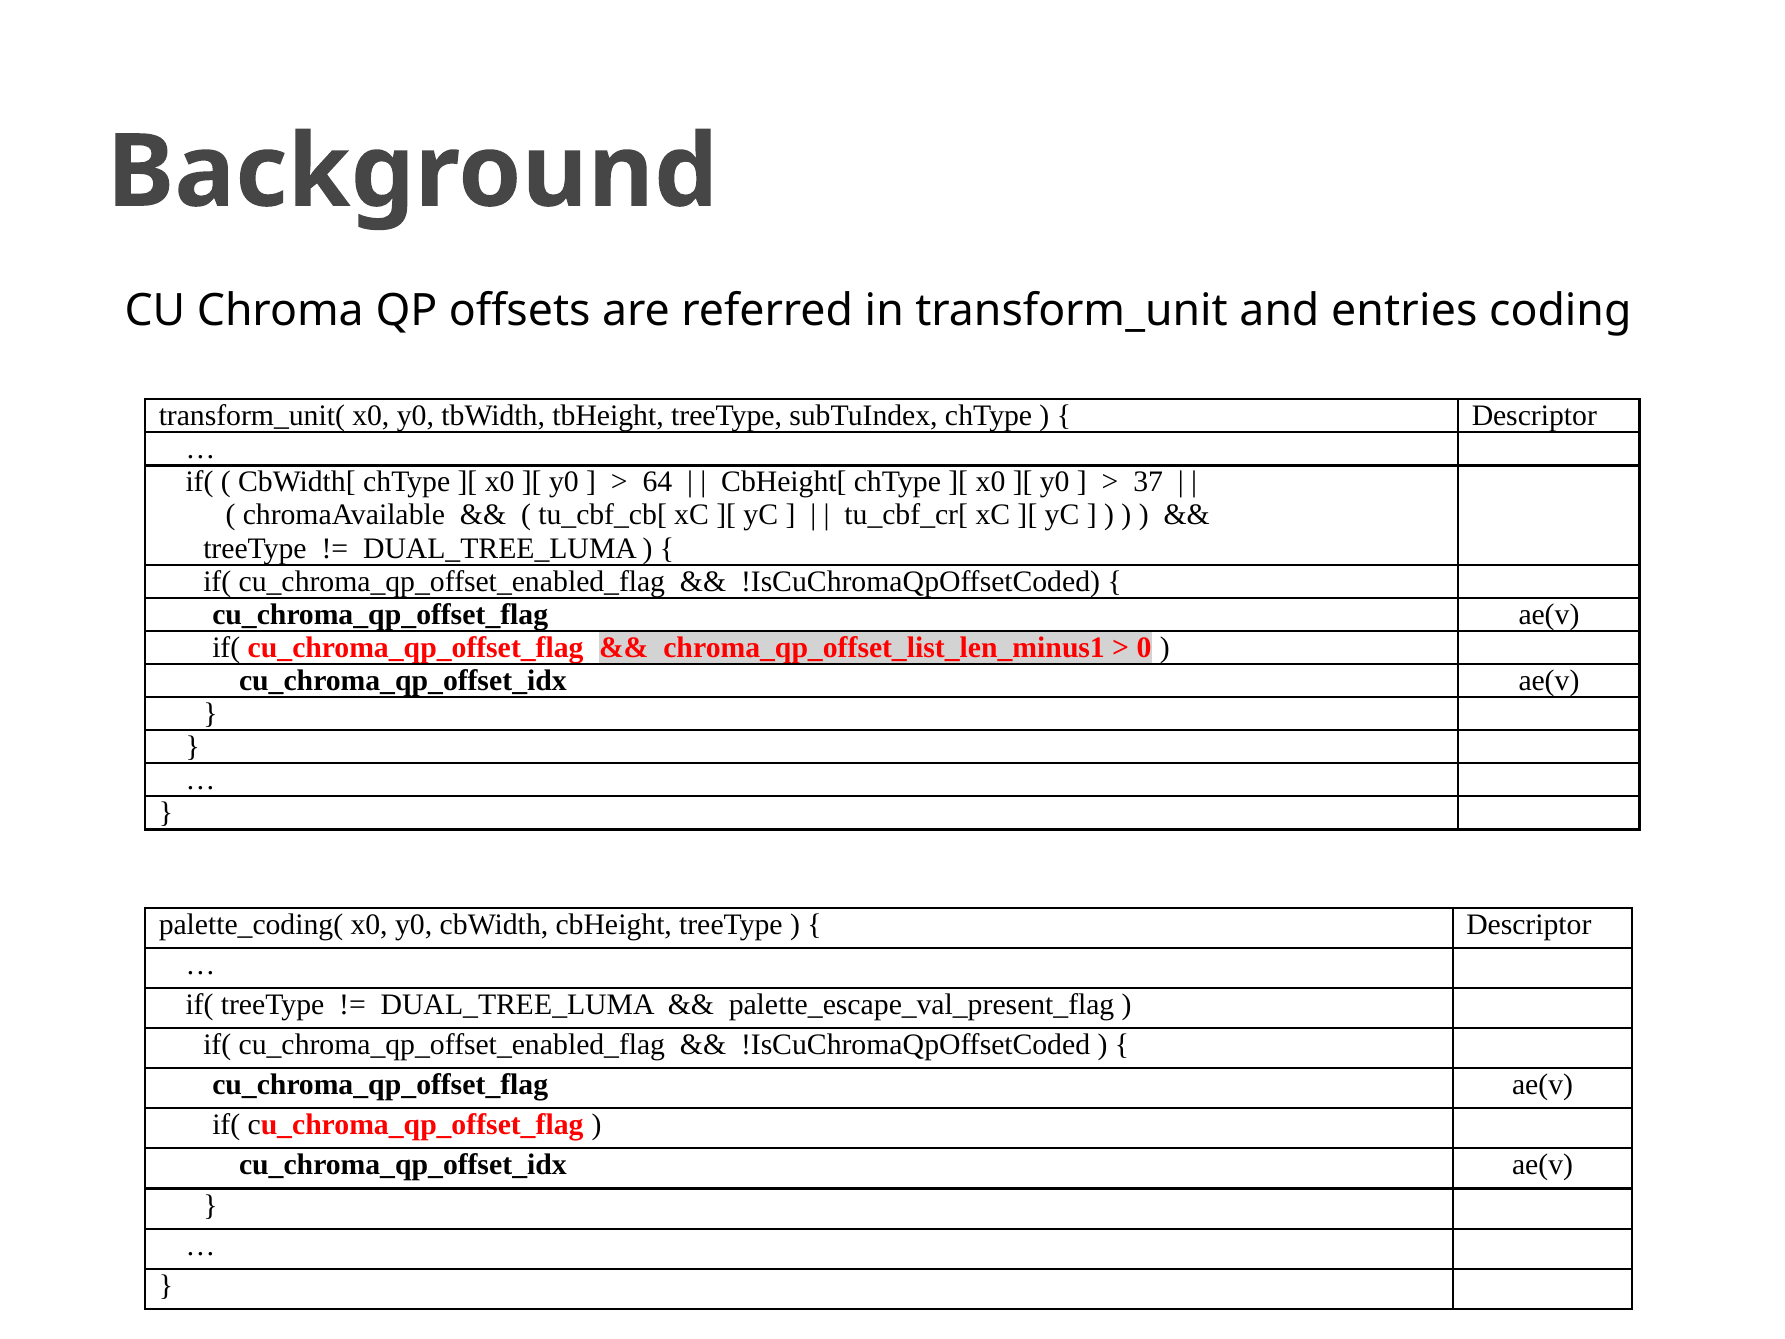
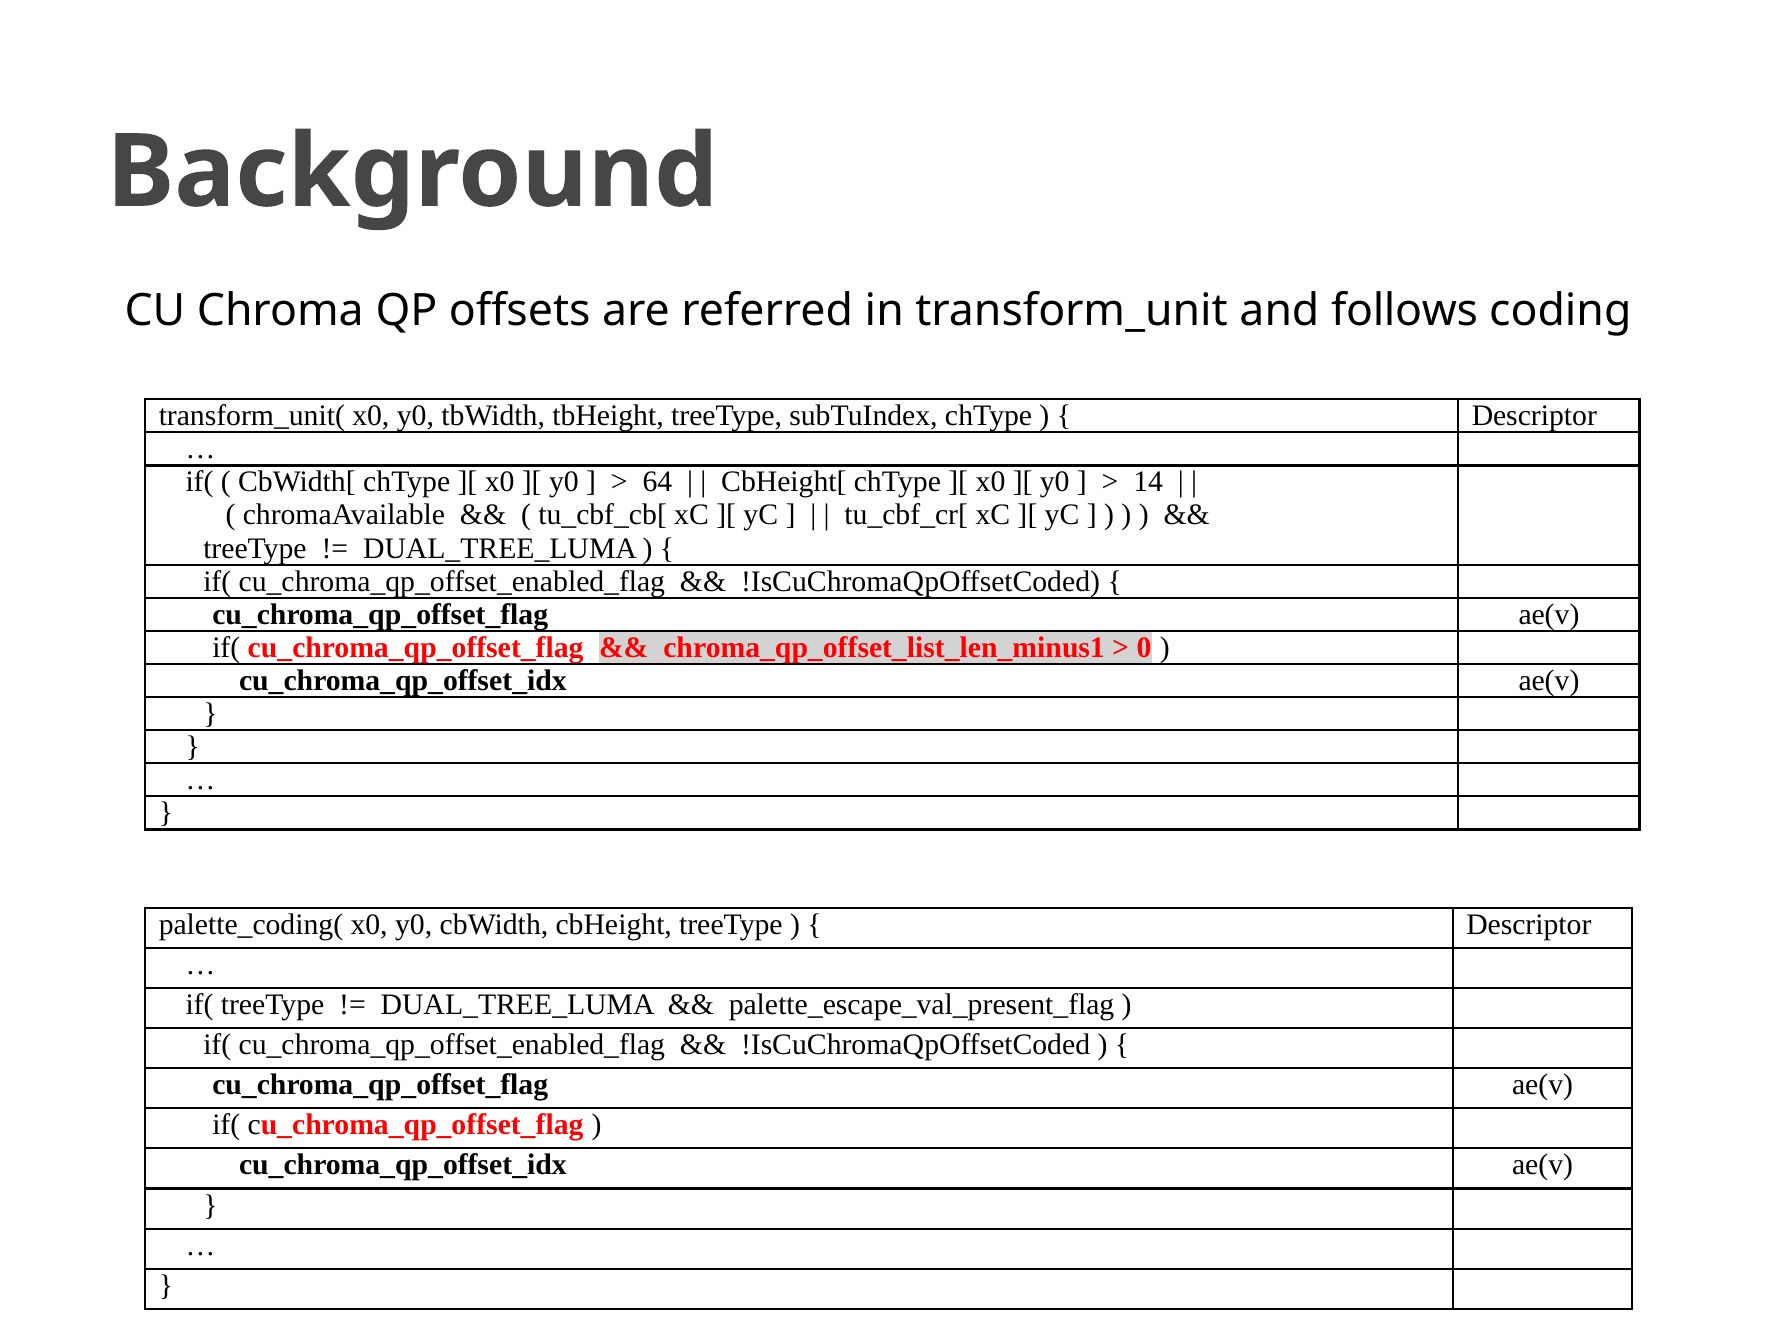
entries: entries -> follows
37: 37 -> 14
